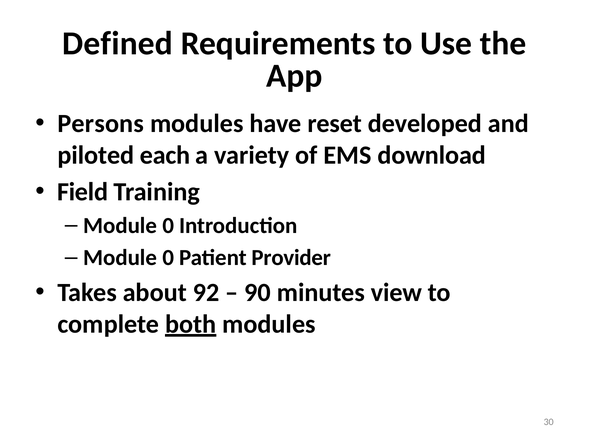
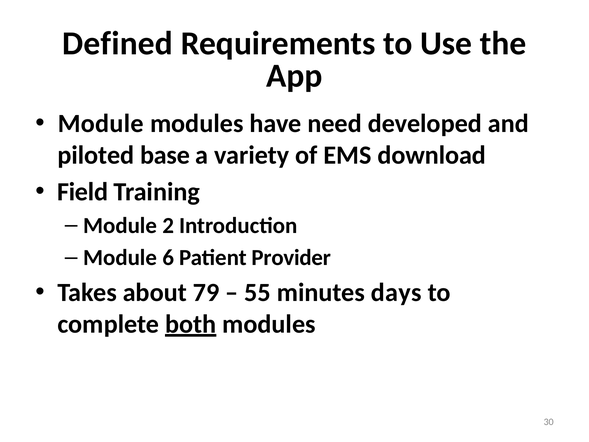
Persons at (101, 124): Persons -> Module
reset: reset -> need
each: each -> base
0 at (168, 225): 0 -> 2
0 at (168, 258): 0 -> 6
92: 92 -> 79
90: 90 -> 55
view: view -> days
